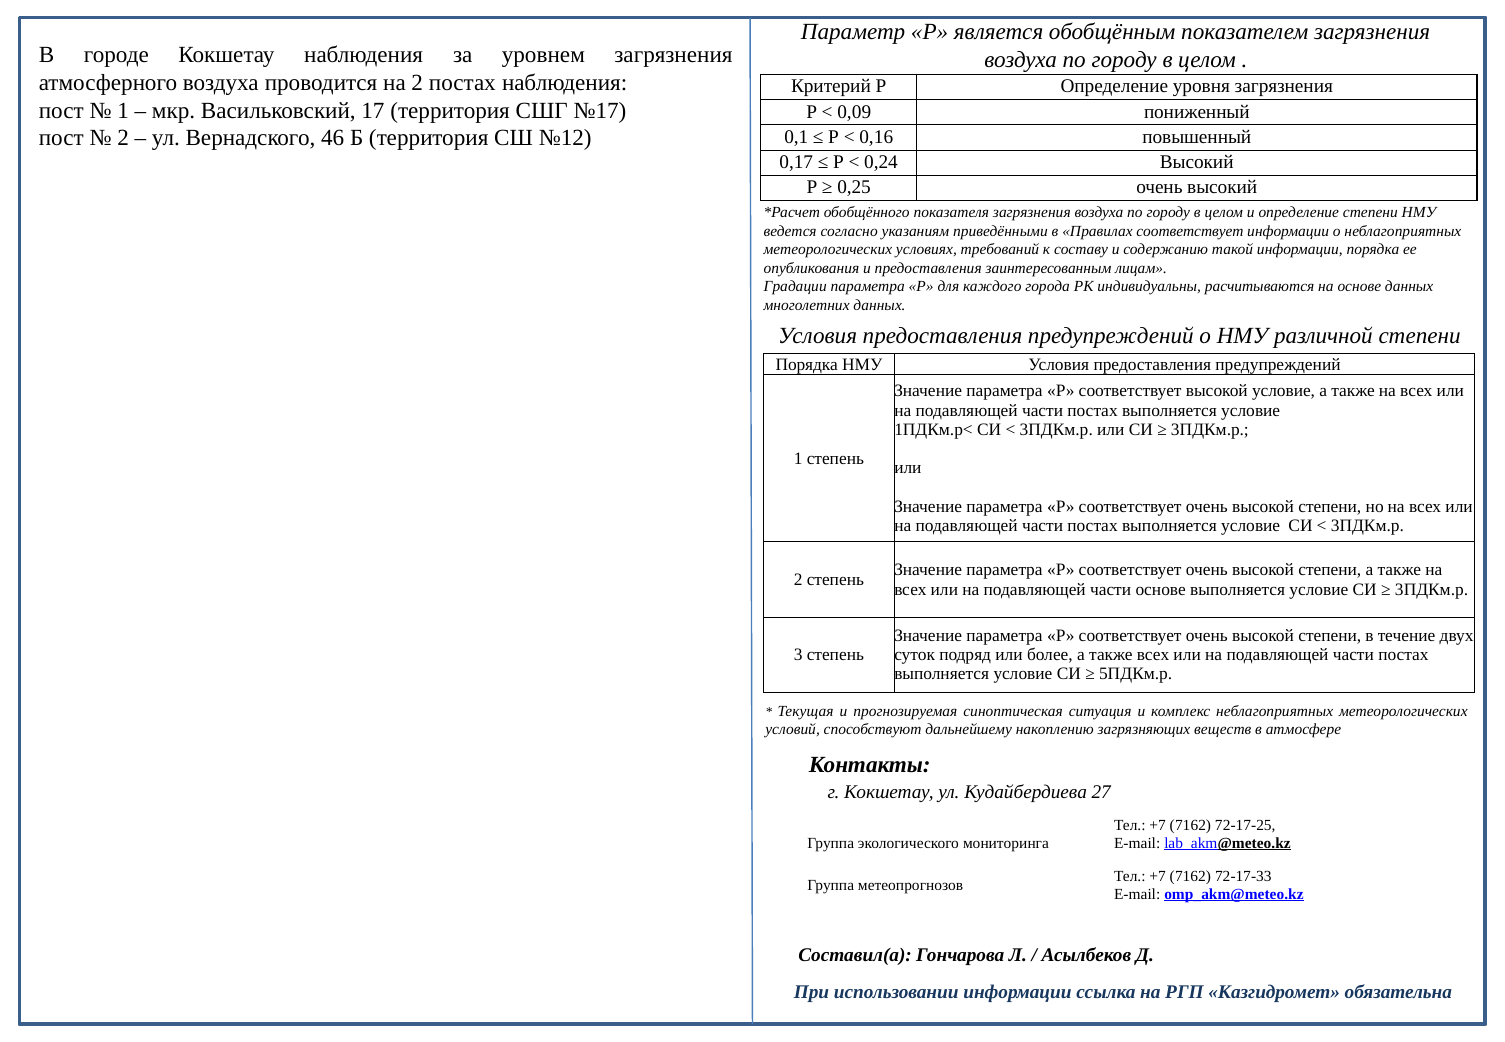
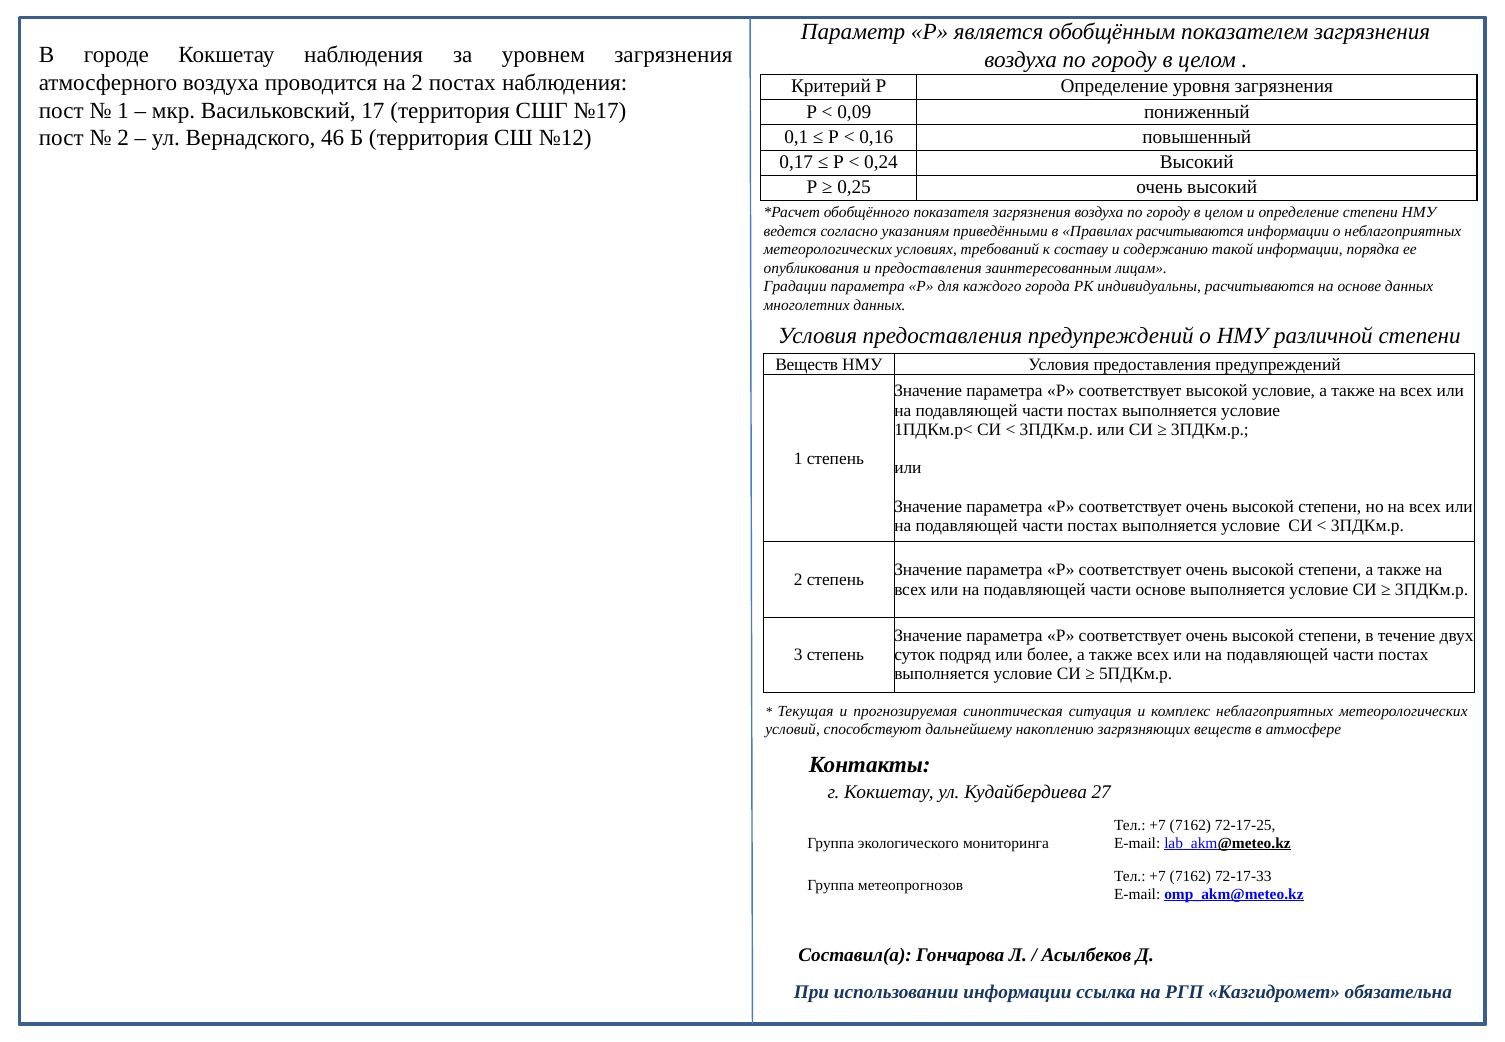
Правилах соответствует: соответствует -> расчитываются
Порядка at (807, 364): Порядка -> Веществ
